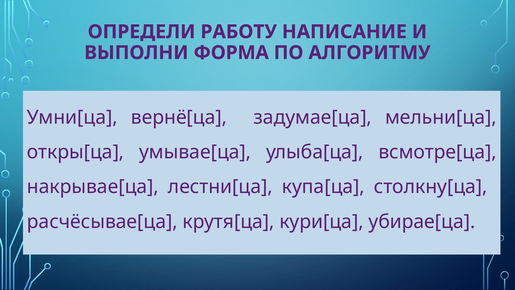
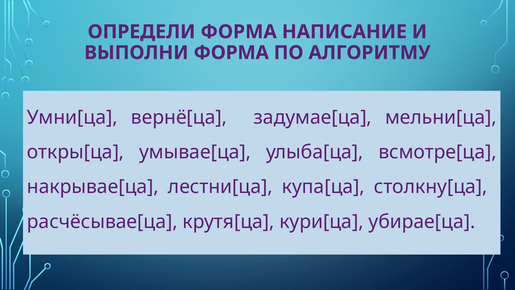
ОПРЕДЕЛИ РАБОТУ: РАБОТУ -> ФОРМА
